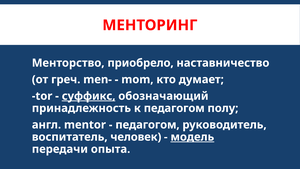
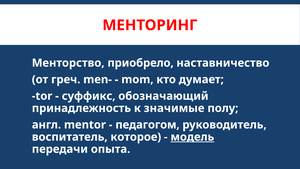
суффикс underline: present -> none
к педагогом: педагогом -> значимые
человек: человек -> которое
